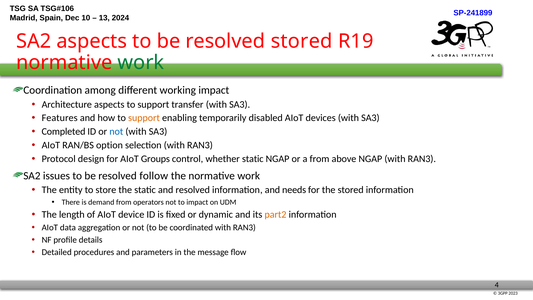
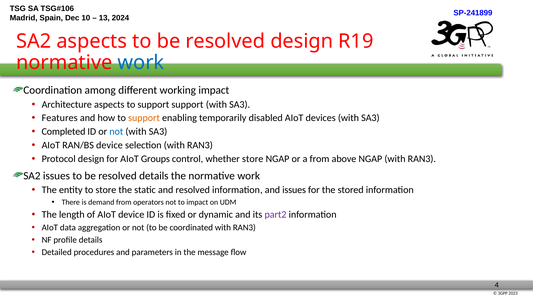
resolved stored: stored -> design
work at (141, 63) colour: green -> blue
support transfer: transfer -> support
RAN/BS option: option -> device
whether static: static -> store
resolved follow: follow -> details
and needs: needs -> issues
part2 colour: orange -> purple
